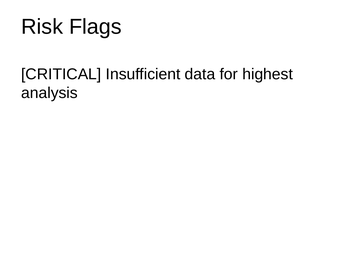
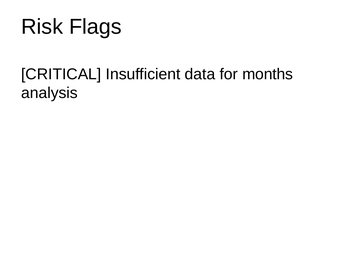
highest: highest -> months
